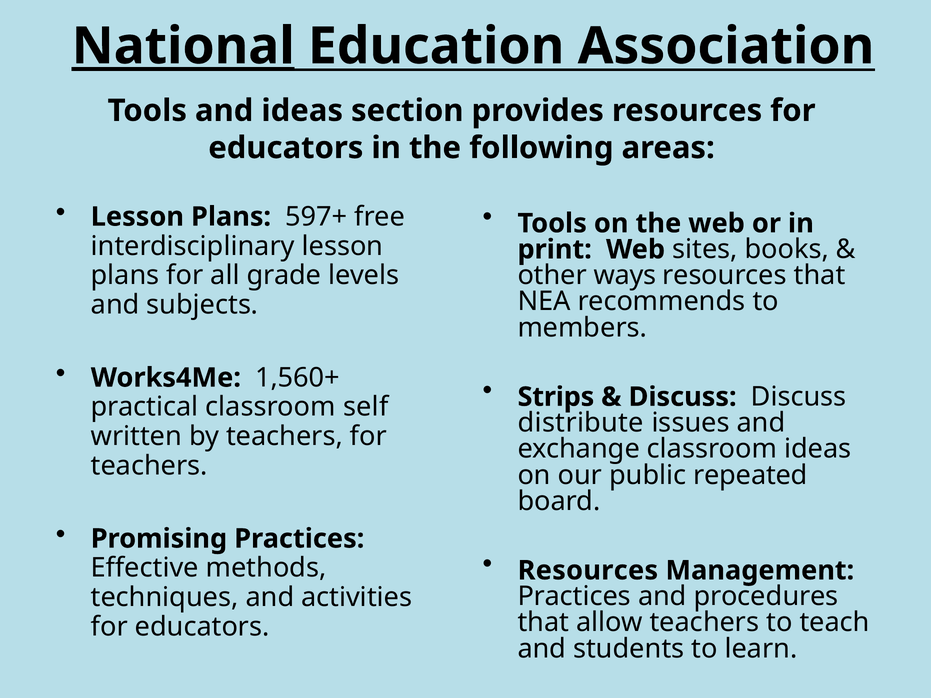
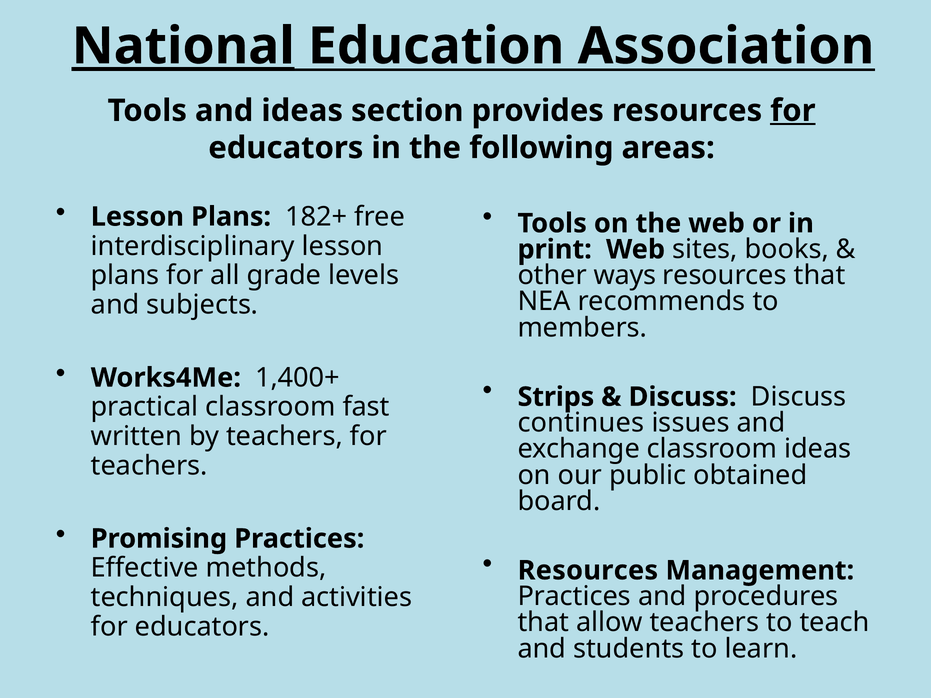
for at (793, 111) underline: none -> present
597+: 597+ -> 182+
1,560+: 1,560+ -> 1,400+
self: self -> fast
distribute: distribute -> continues
repeated: repeated -> obtained
